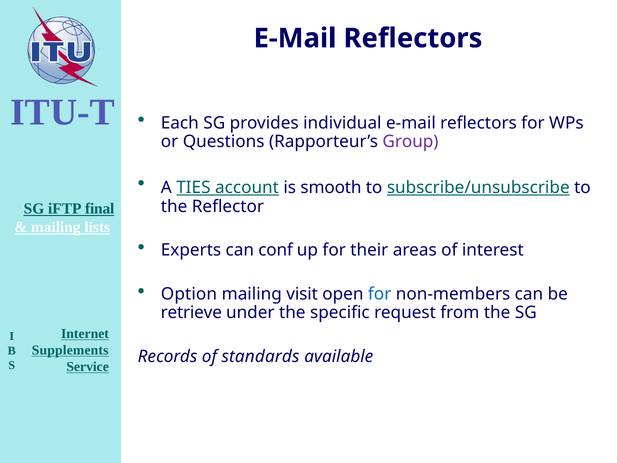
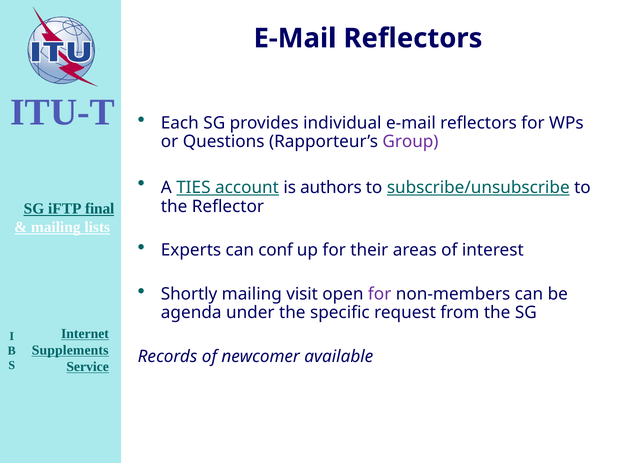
smooth: smooth -> authors
Option: Option -> Shortly
for at (380, 294) colour: blue -> purple
retrieve: retrieve -> agenda
standards: standards -> newcomer
